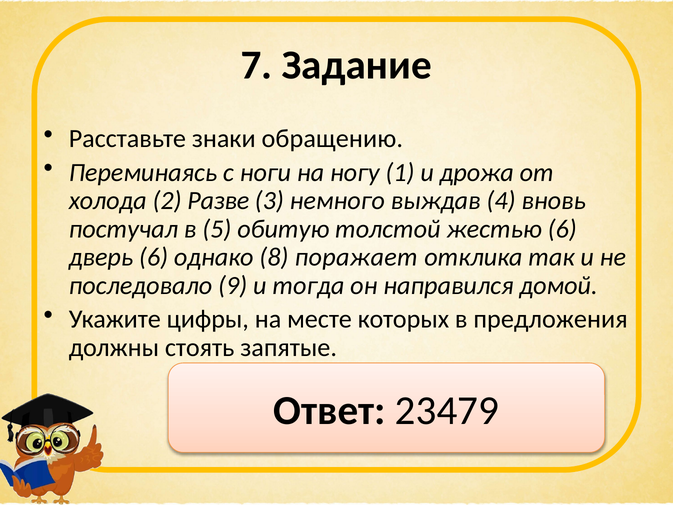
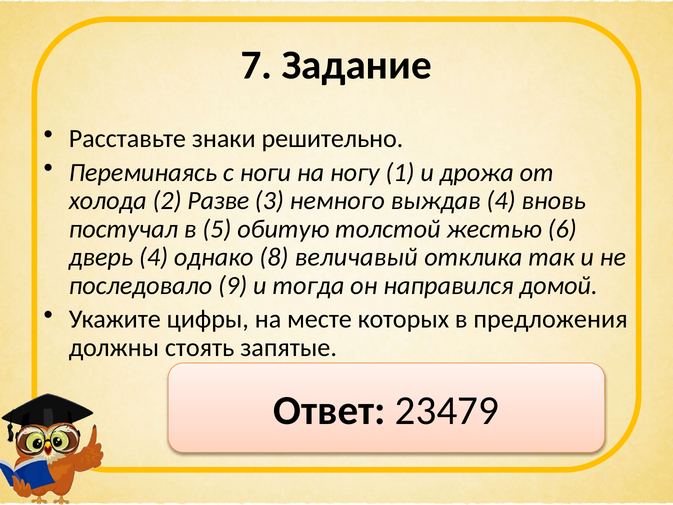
обращению: обращению -> решительно
дверь 6: 6 -> 4
поражает: поражает -> величавый
